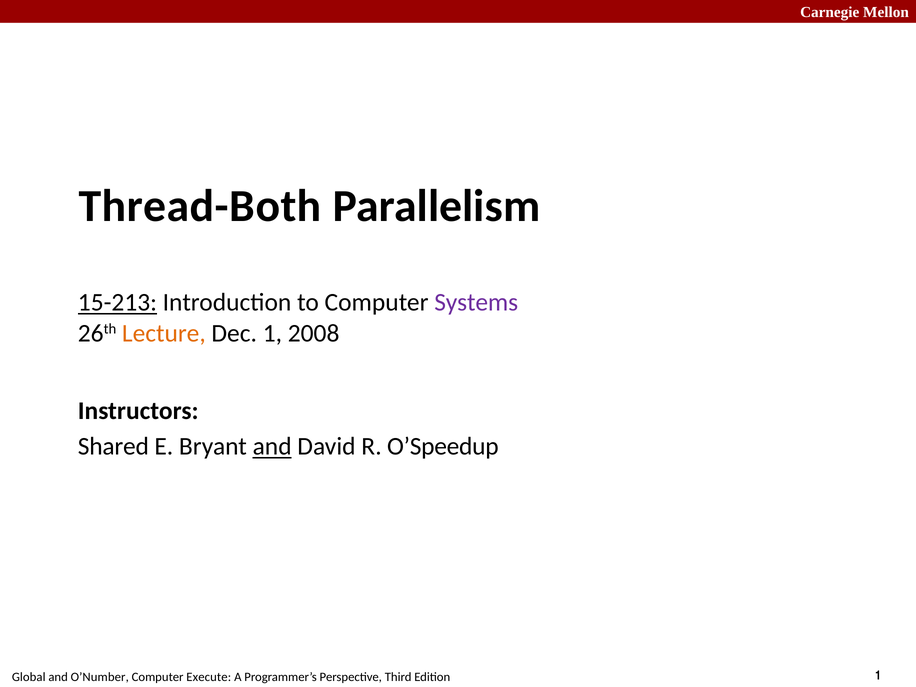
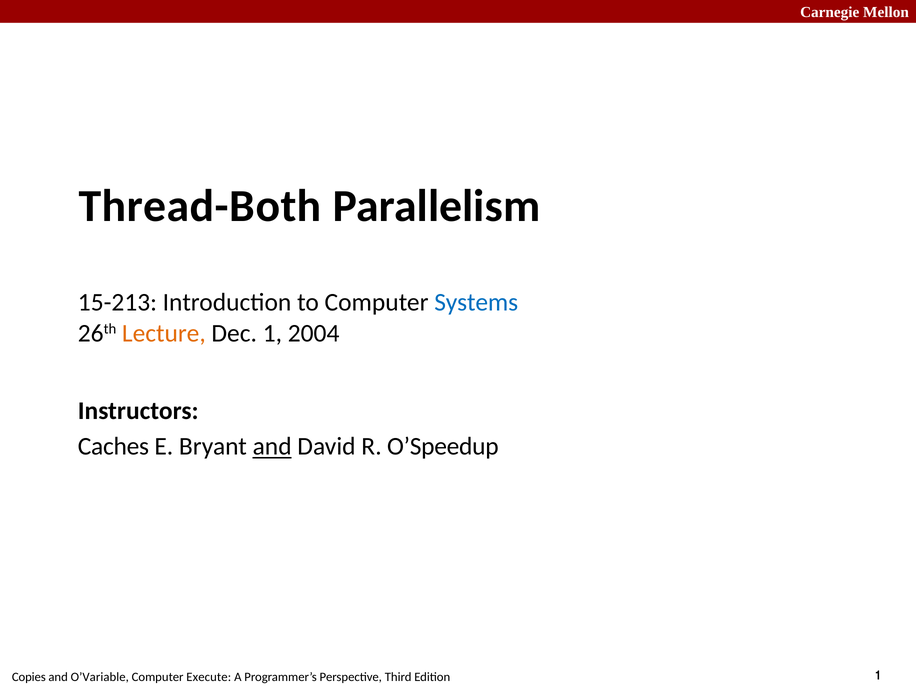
15-213 underline: present -> none
Systems colour: purple -> blue
2008: 2008 -> 2004
Shared: Shared -> Caches
Global: Global -> Copies
O’Number: O’Number -> O’Variable
